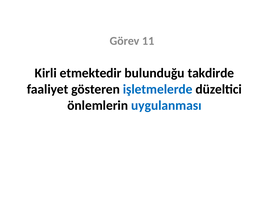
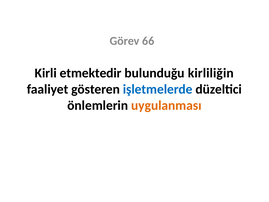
11: 11 -> 66
takdirde: takdirde -> kirliliğin
uygulanması colour: blue -> orange
